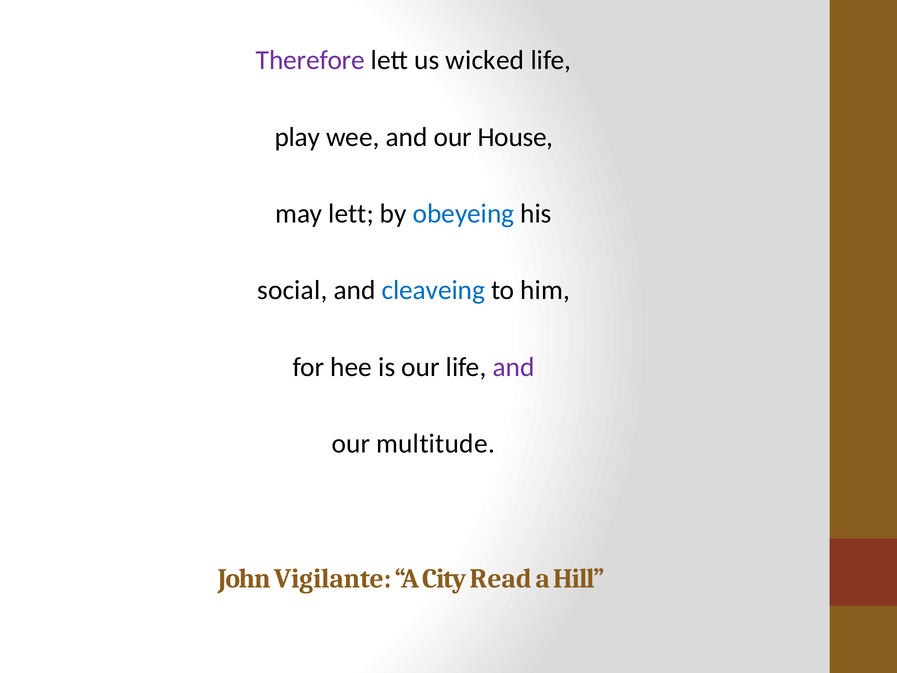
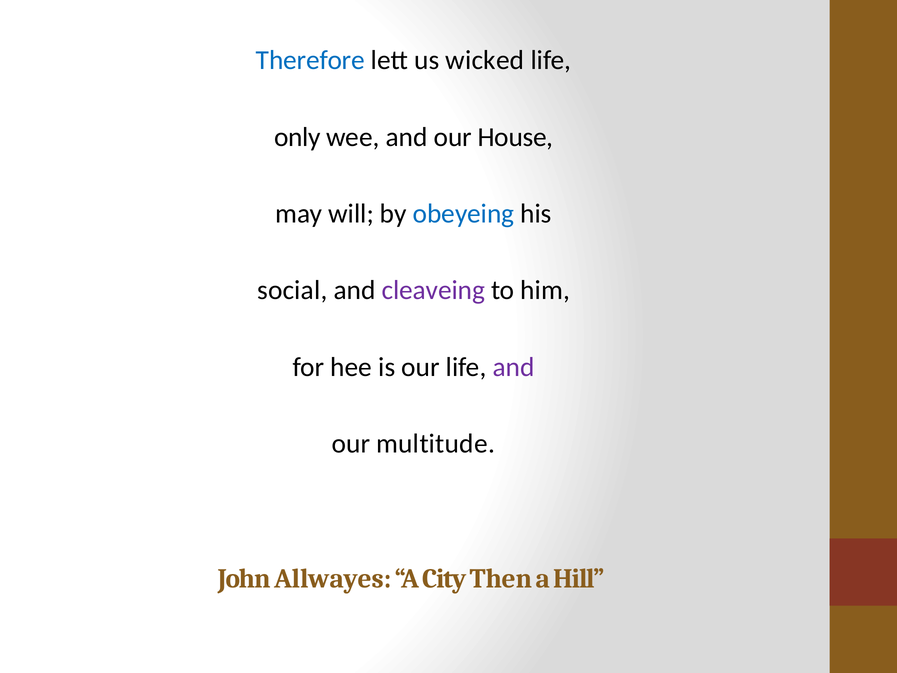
Therefore colour: purple -> blue
play: play -> only
may lett: lett -> will
cleaveing colour: blue -> purple
Vigilante: Vigilante -> Allwayes
Read: Read -> Then
